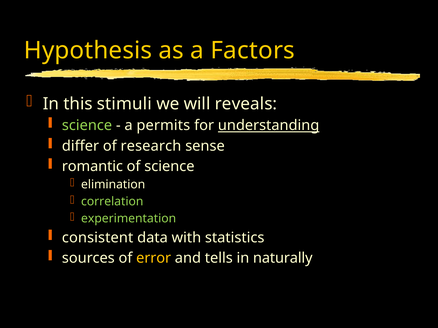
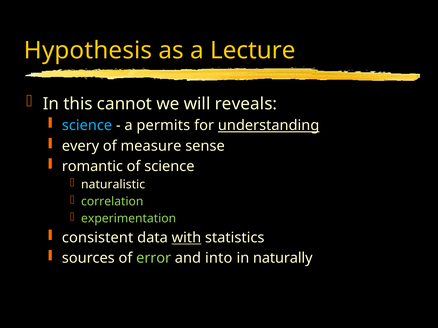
Factors: Factors -> Lecture
stimuli: stimuli -> cannot
science at (87, 126) colour: light green -> light blue
differ: differ -> every
research: research -> measure
elimination: elimination -> naturalistic
with underline: none -> present
error colour: yellow -> light green
tells: tells -> into
